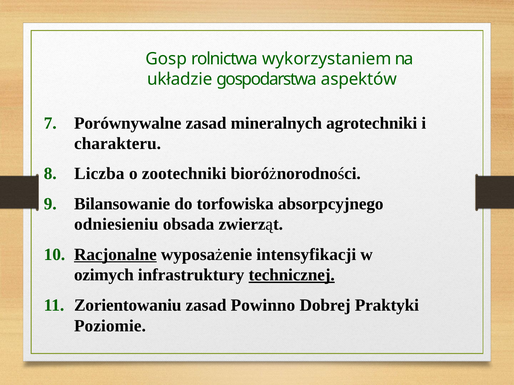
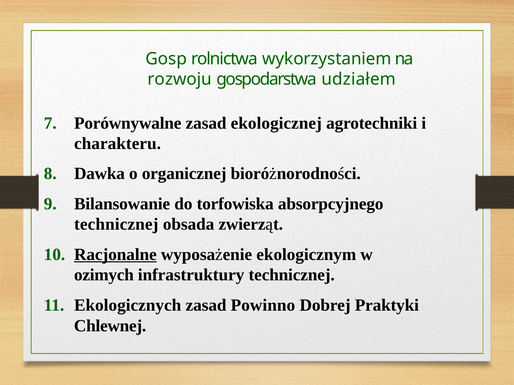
układzie: układzie -> rozwoju
aspektów: aspektów -> udziałem
mineralnych: mineralnych -> ekologicznej
Liczba: Liczba -> Dawka
zootechniki: zootechniki -> organicznej
odniesieniu at (116, 225): odniesieniu -> technicznej
intensyfikacji: intensyfikacji -> ekologicznym
technicznej at (292, 275) underline: present -> none
Zorientowaniu: Zorientowaniu -> Ekologicznych
Poziomie: Poziomie -> Chlewnej
